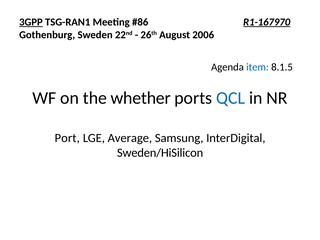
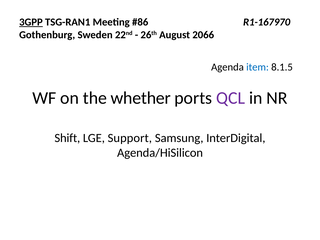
R1-167970 underline: present -> none
2006: 2006 -> 2066
QCL colour: blue -> purple
Port: Port -> Shift
Average: Average -> Support
Sweden/HiSilicon: Sweden/HiSilicon -> Agenda/HiSilicon
